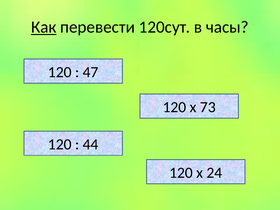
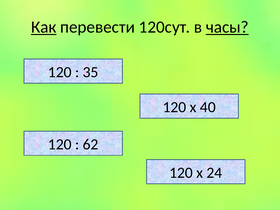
часы underline: none -> present
47: 47 -> 35
73: 73 -> 40
44: 44 -> 62
